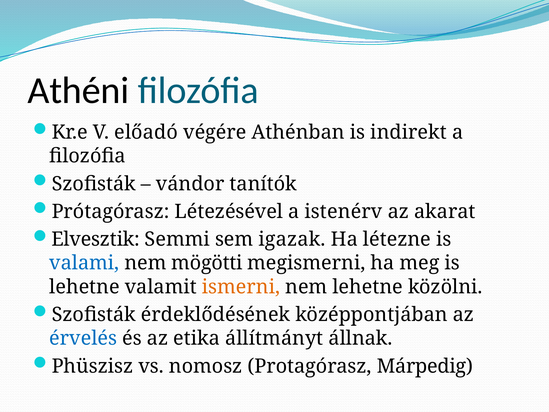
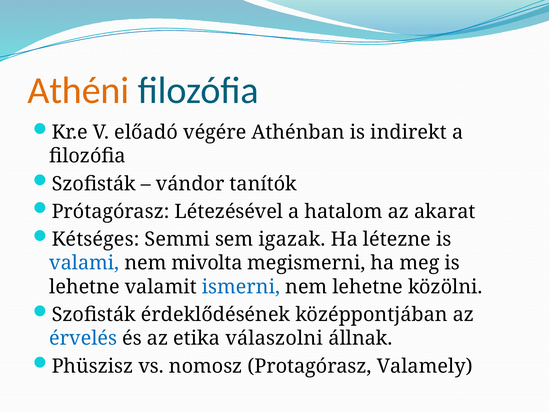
Athéni colour: black -> orange
istenérv: istenérv -> hatalom
Elvesztik: Elvesztik -> Kétséges
mögötti: mögötti -> mivolta
ismerni colour: orange -> blue
állítmányt: állítmányt -> válaszolni
Márpedig: Márpedig -> Valamely
